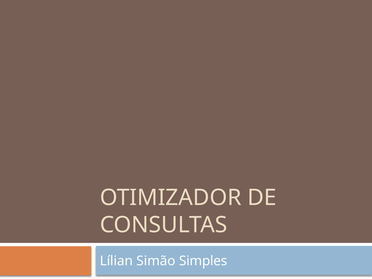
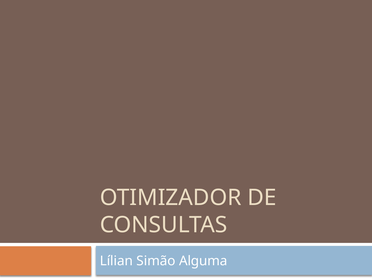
Simples: Simples -> Alguma
